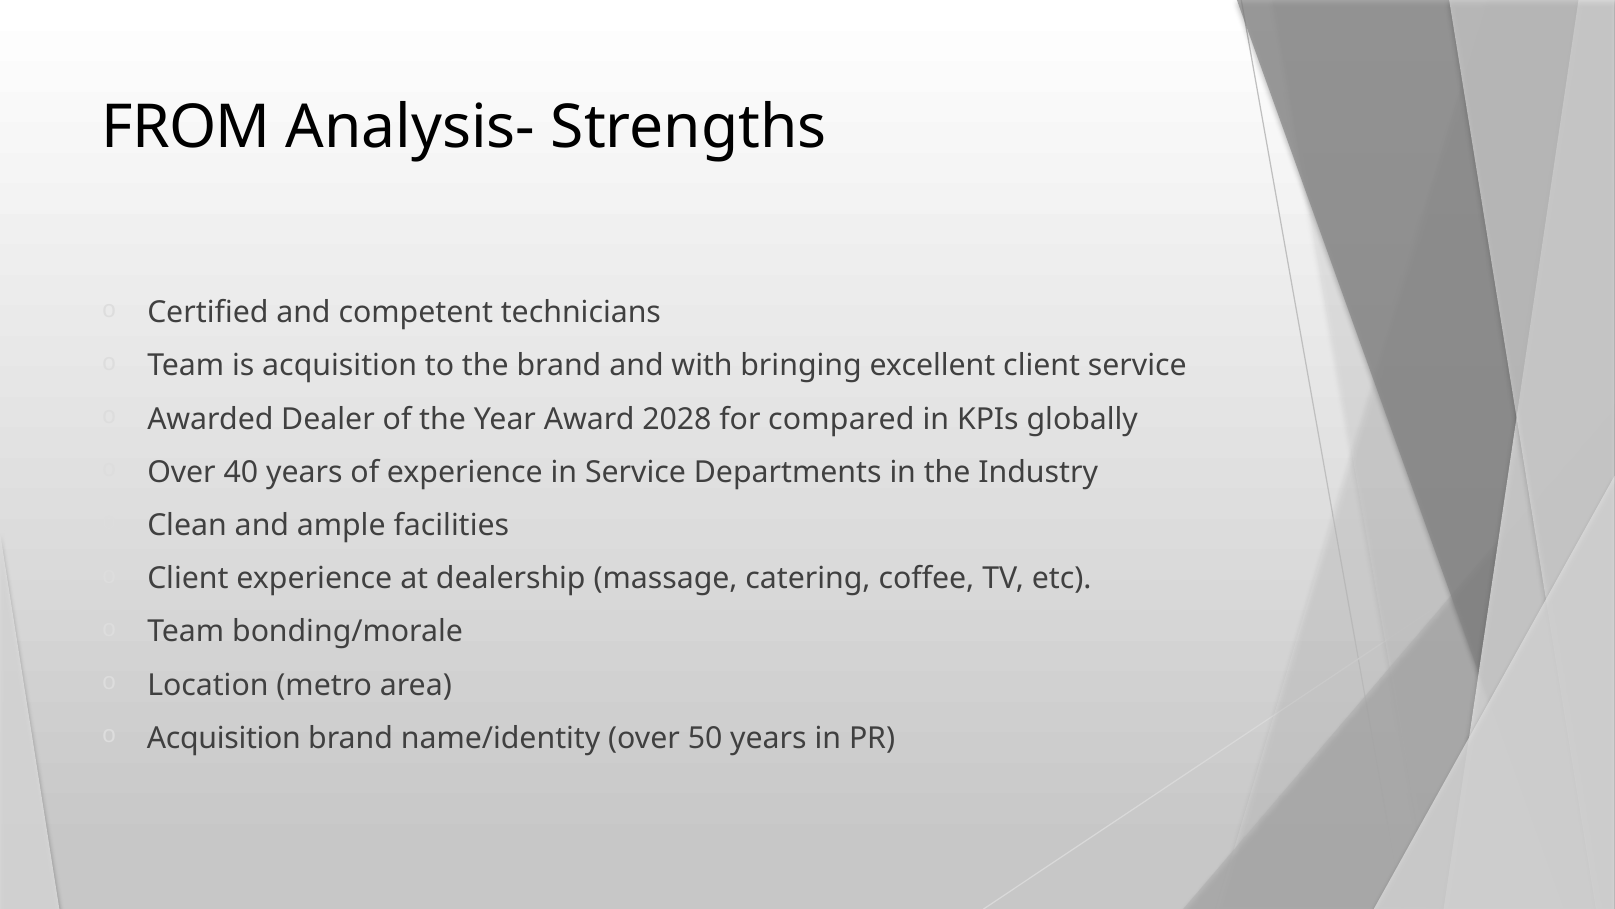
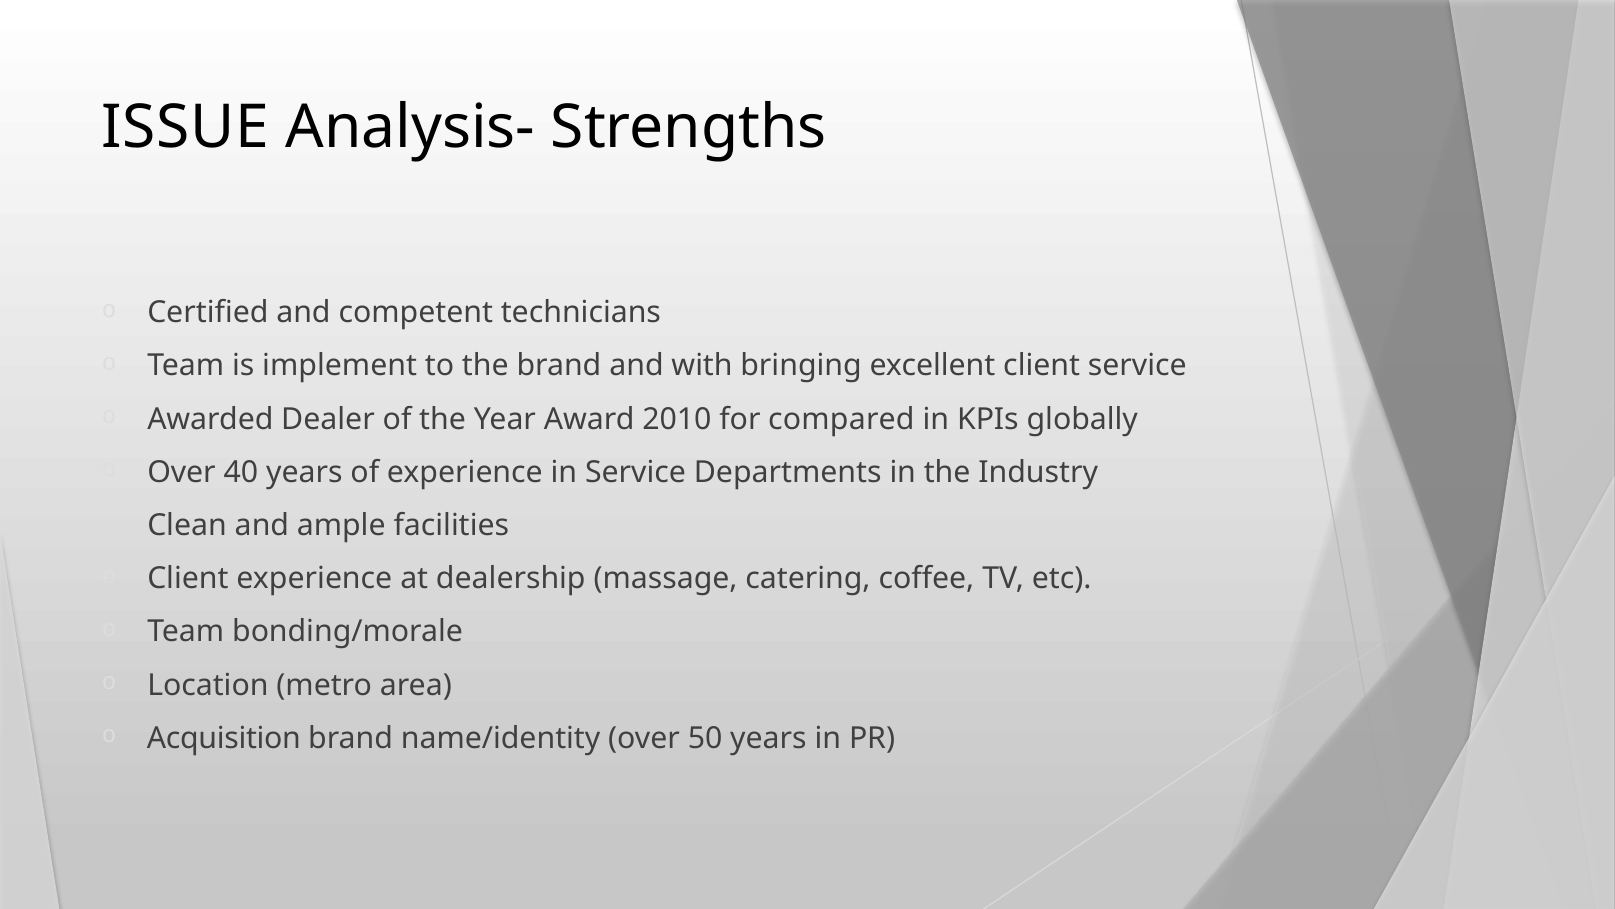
FROM: FROM -> ISSUE
is acquisition: acquisition -> implement
2028: 2028 -> 2010
